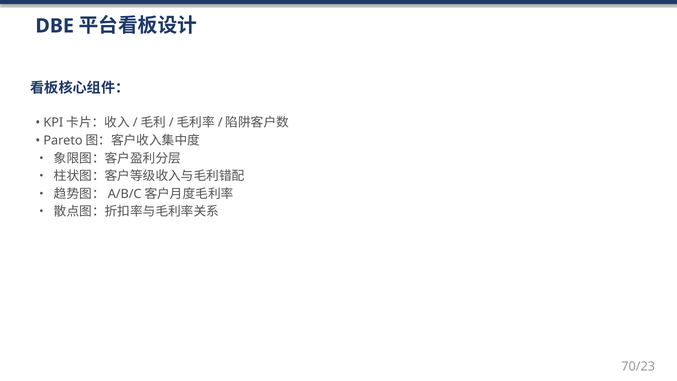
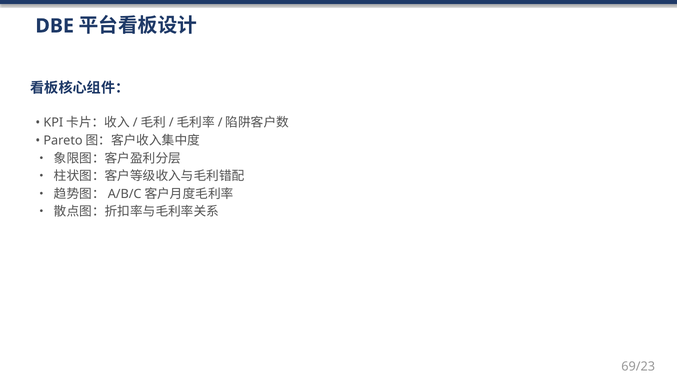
70/23: 70/23 -> 69/23
